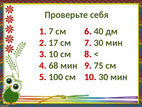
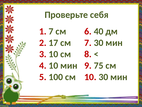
4 68: 68 -> 10
